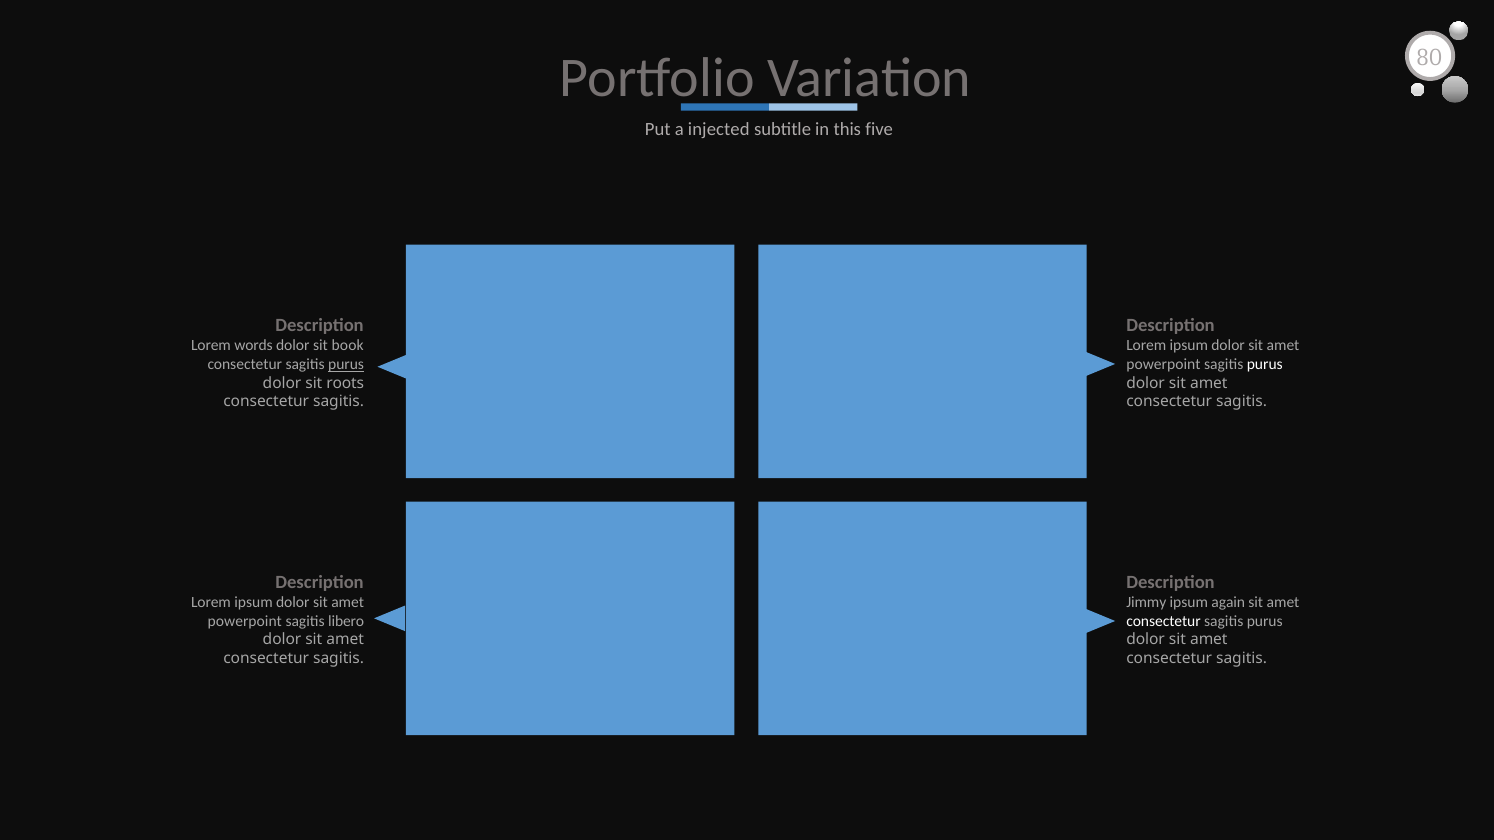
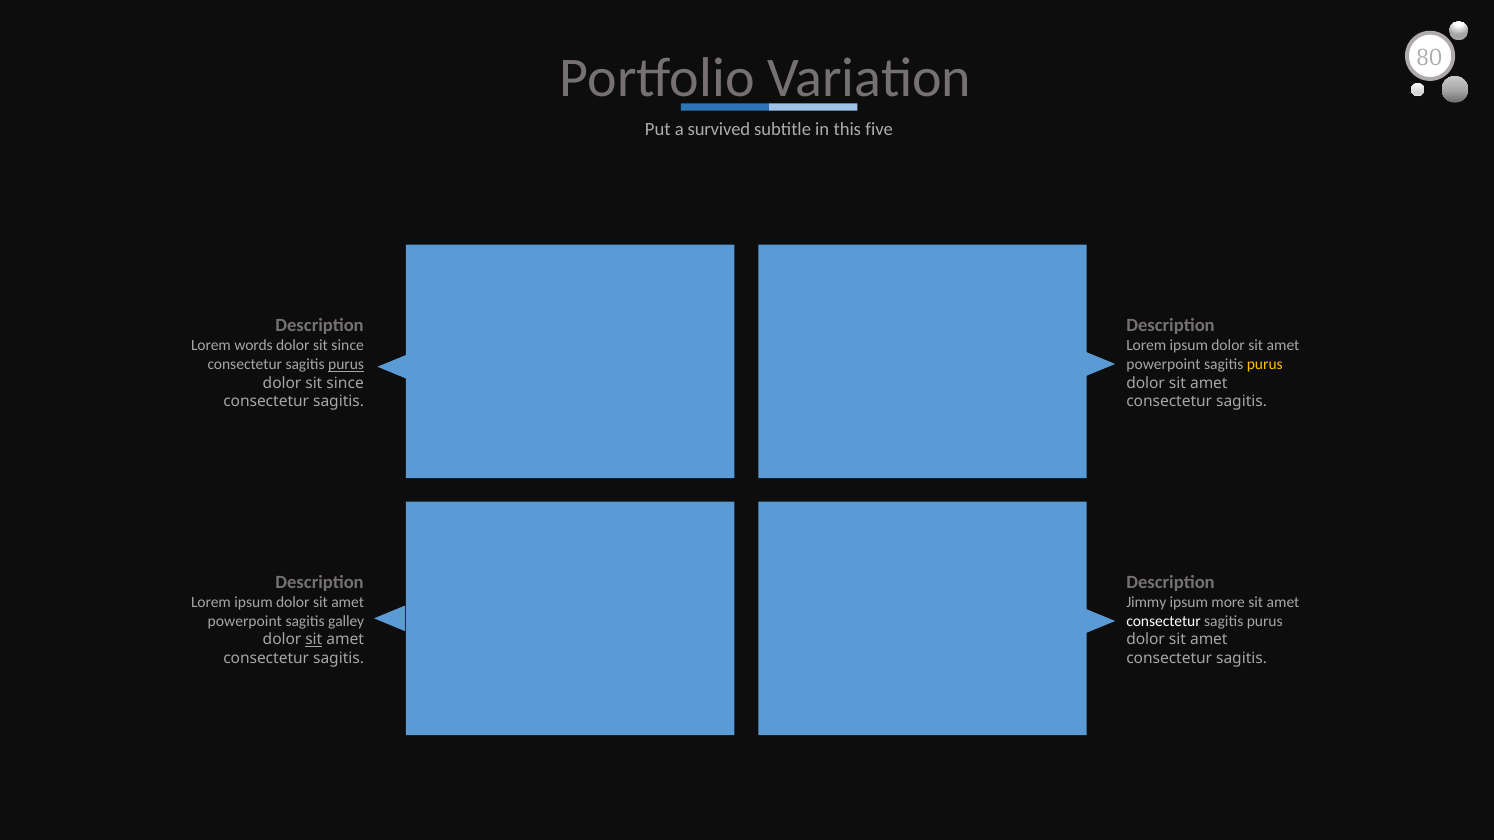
injected: injected -> survived
book at (348, 346): book -> since
purus at (1265, 364) colour: white -> yellow
roots at (345, 383): roots -> since
again: again -> more
libero: libero -> galley
sit at (314, 640) underline: none -> present
